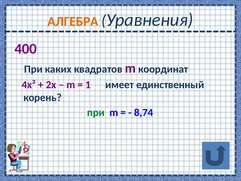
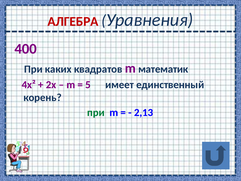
АЛГЕБРА colour: orange -> red
координат: координат -> математик
1: 1 -> 5
8,74: 8,74 -> 2,13
